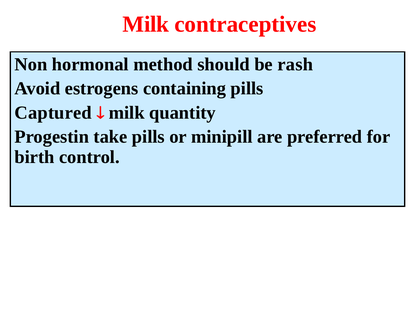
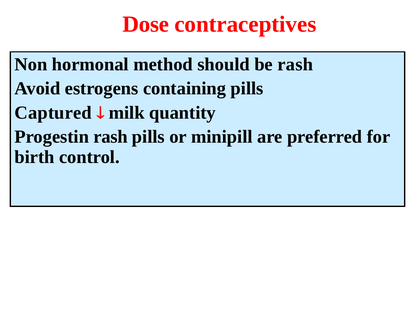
Milk at (146, 24): Milk -> Dose
Progestin take: take -> rash
